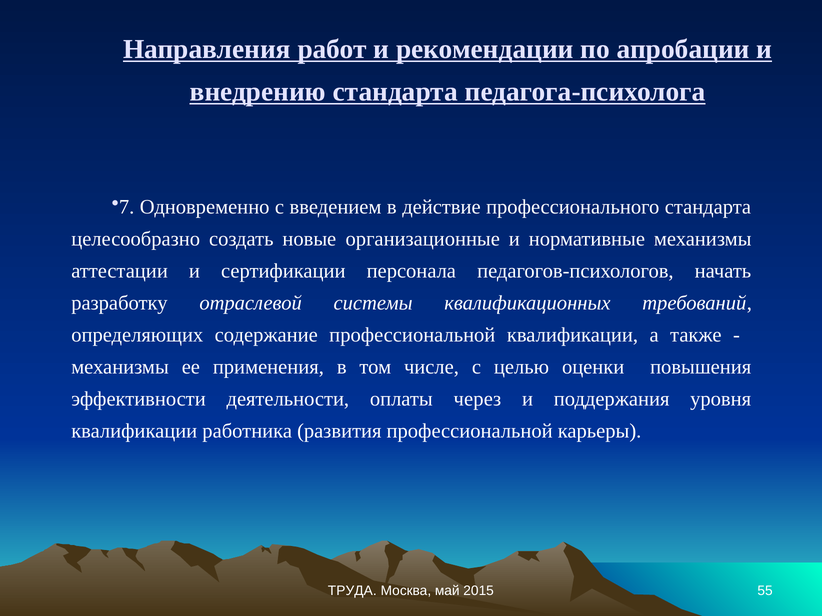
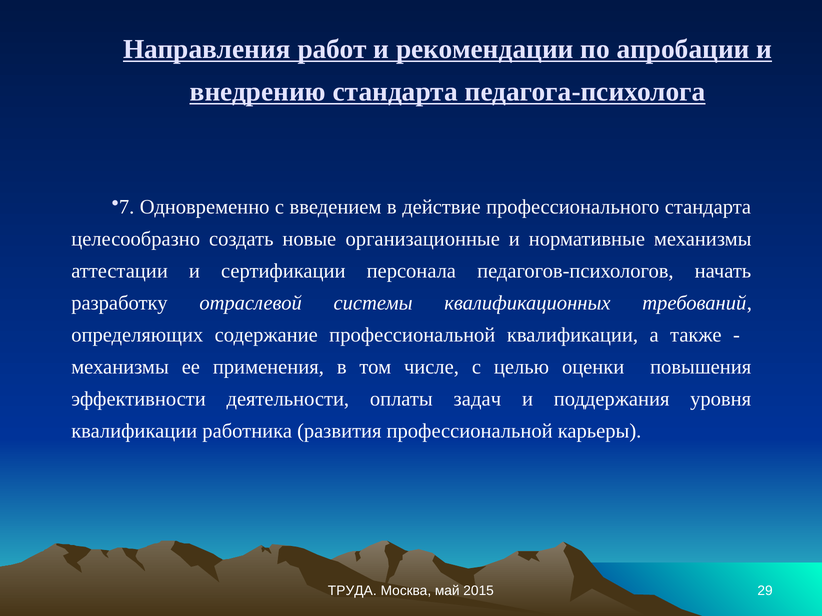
через: через -> задач
55: 55 -> 29
